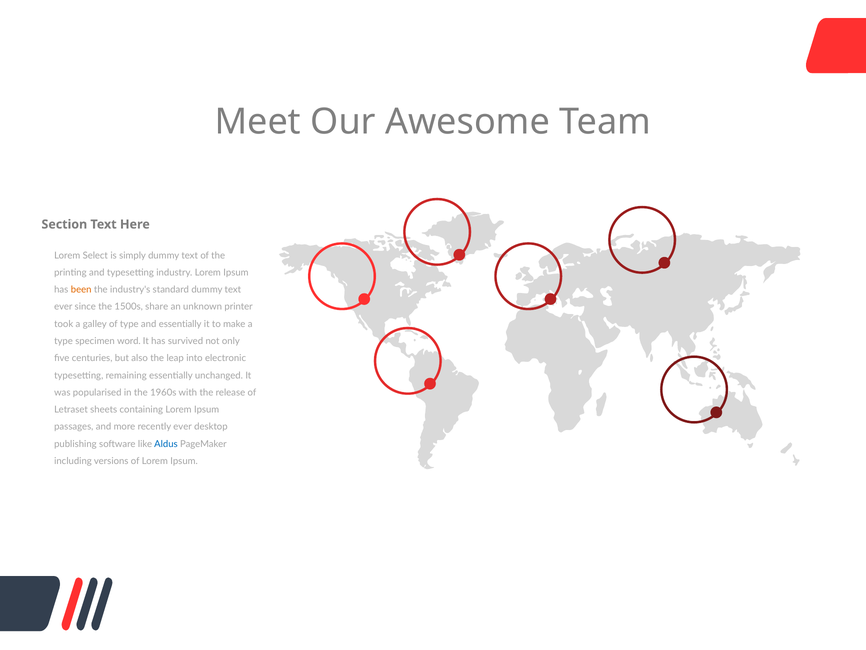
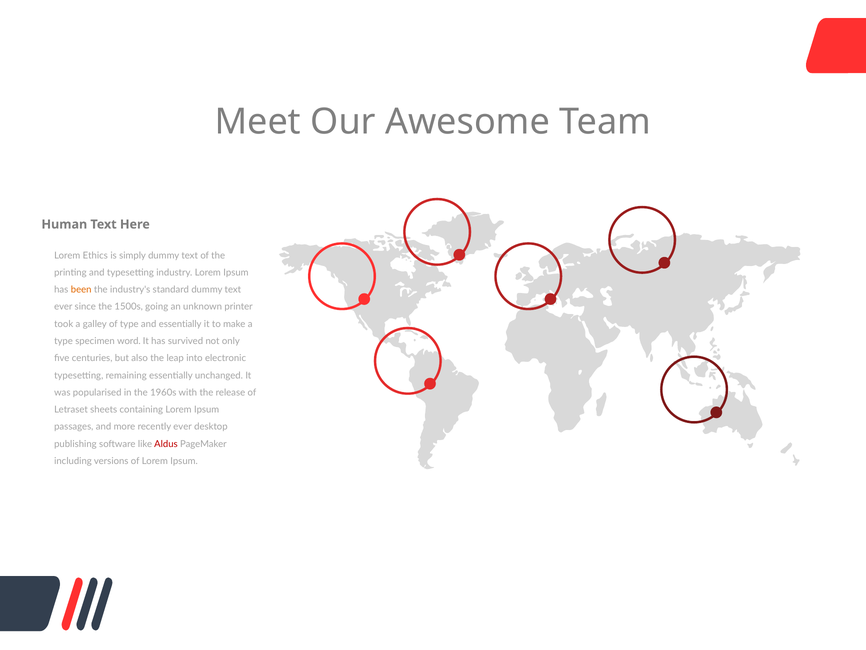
Section: Section -> Human
Select: Select -> Ethics
share: share -> going
Aldus colour: blue -> red
